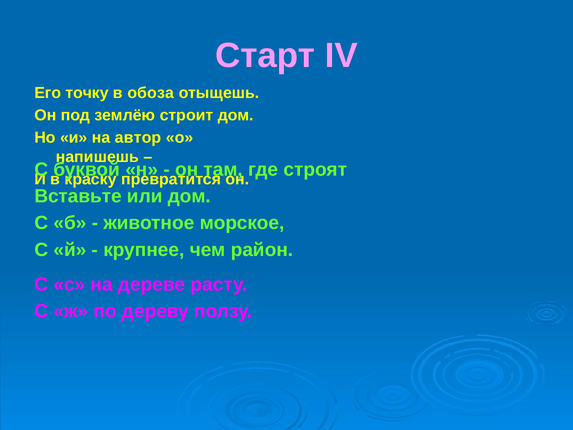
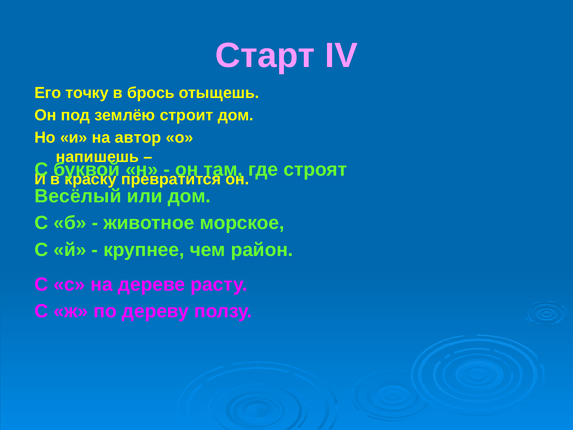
обоза: обоза -> брось
Вставьте: Вставьте -> Весёлый
